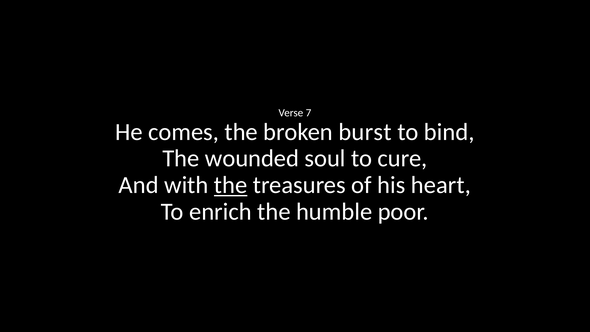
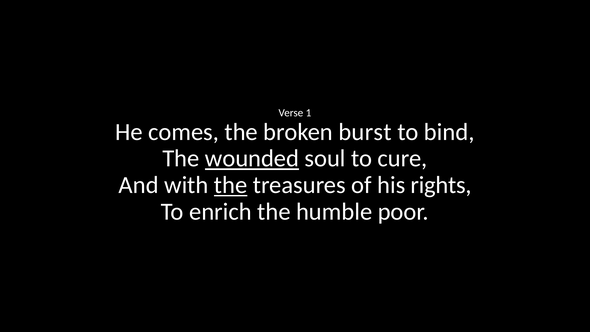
7: 7 -> 1
wounded underline: none -> present
heart: heart -> rights
